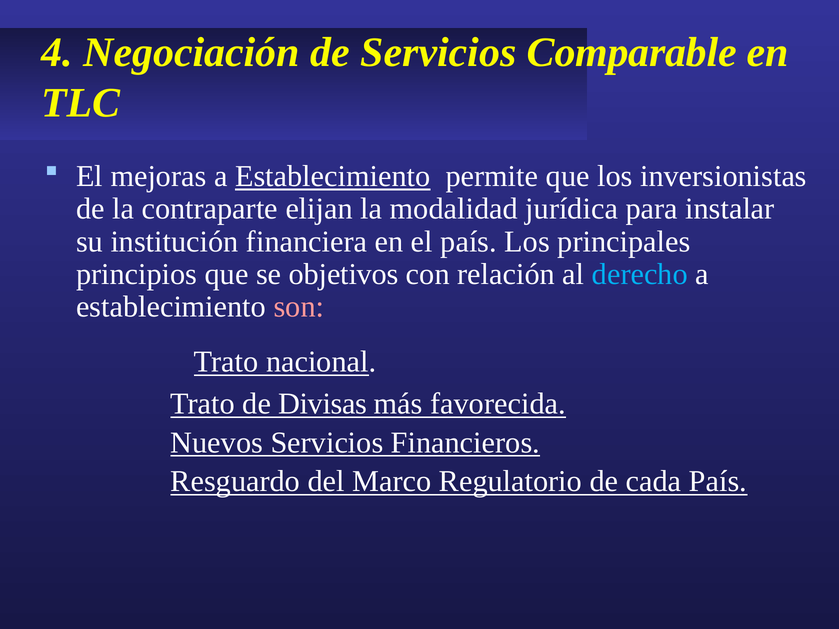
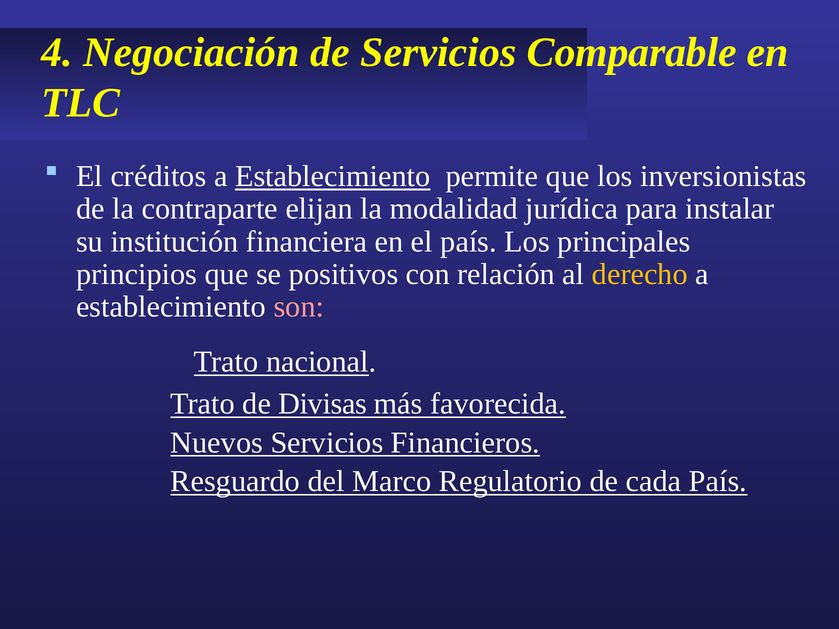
mejoras: mejoras -> créditos
objetivos: objetivos -> positivos
derecho colour: light blue -> yellow
